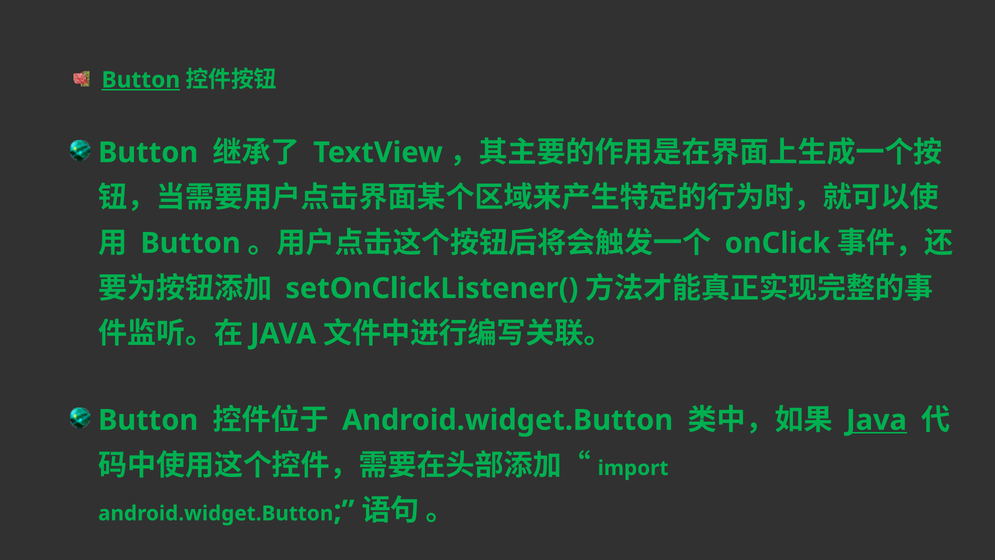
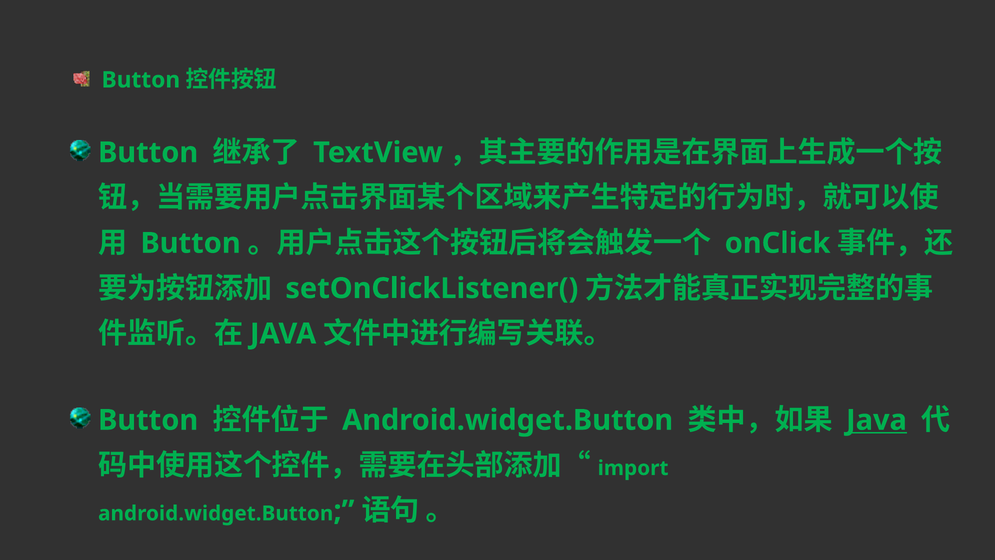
Button at (141, 80) underline: present -> none
